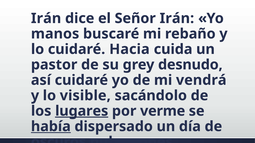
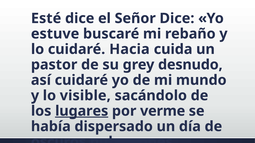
Irán at (46, 18): Irán -> Esté
Señor Irán: Irán -> Dice
manos: manos -> estuve
vendrá: vendrá -> mundo
había underline: present -> none
